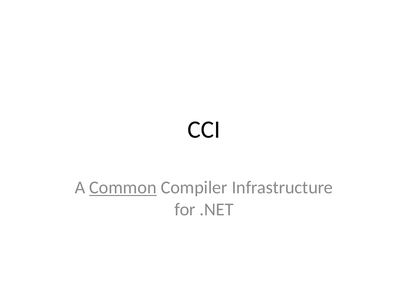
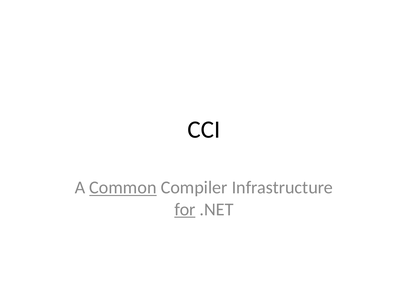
for underline: none -> present
